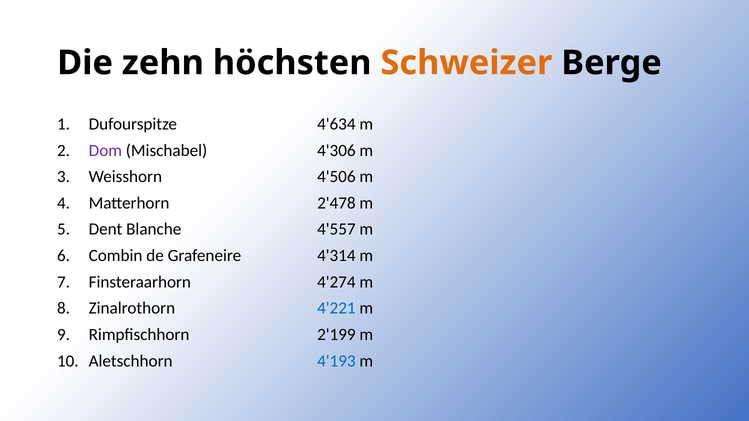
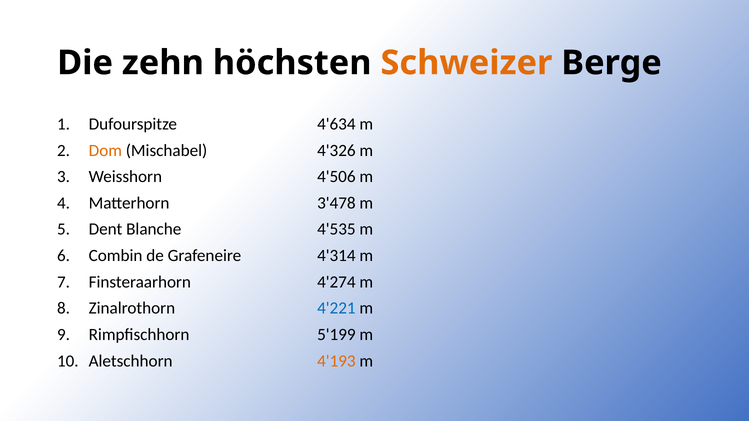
Dom colour: purple -> orange
4'306: 4'306 -> 4'326
2'478: 2'478 -> 3'478
4'557: 4'557 -> 4'535
2'199: 2'199 -> 5'199
4'193 colour: blue -> orange
